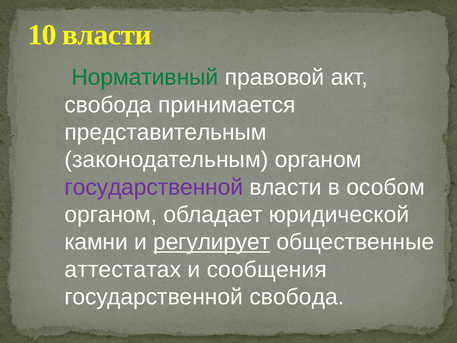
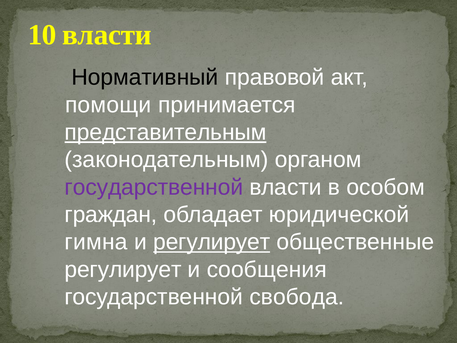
Нормативный colour: green -> black
свобода at (108, 105): свобода -> помощи
представительным underline: none -> present
органом at (111, 214): органом -> граждан
камни: камни -> гимна
аттестатах at (123, 269): аттестатах -> регулирует
